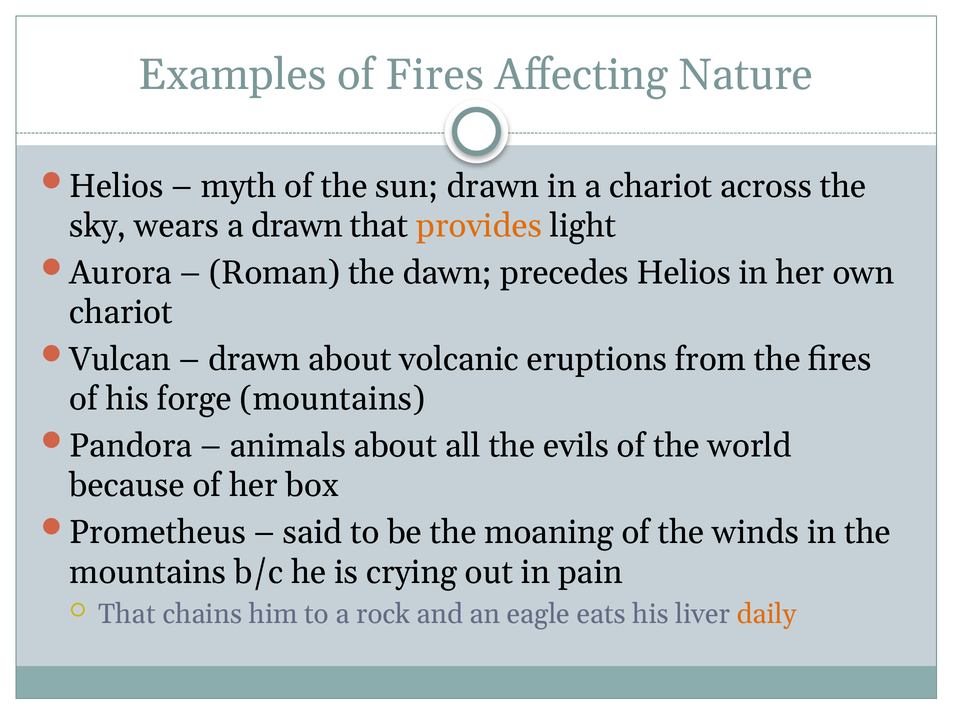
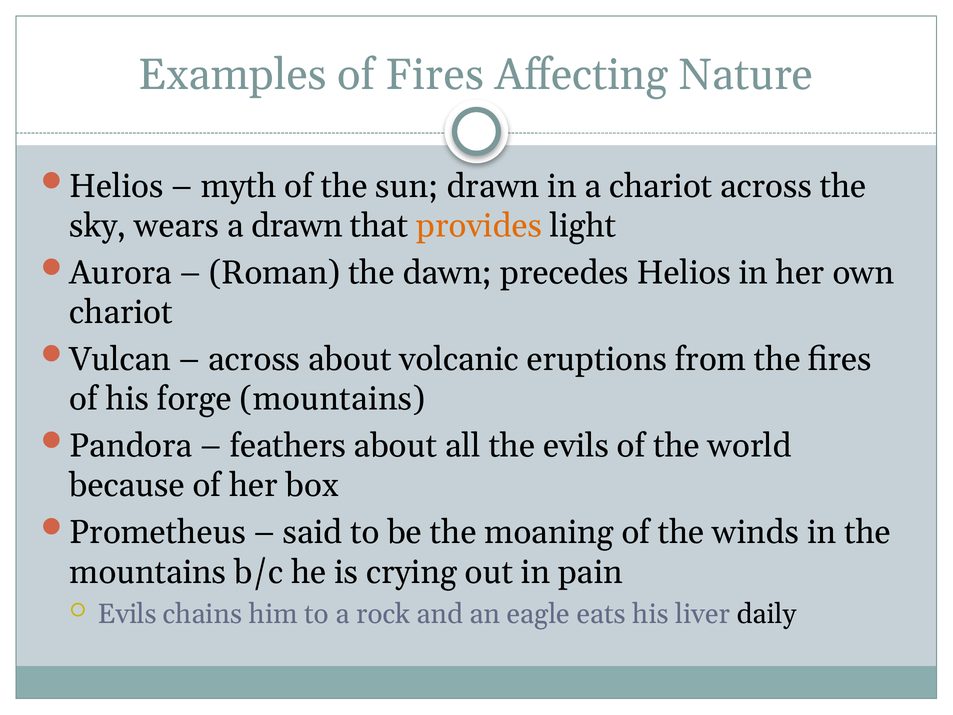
drawn at (254, 359): drawn -> across
animals: animals -> feathers
That at (127, 614): That -> Evils
daily colour: orange -> black
